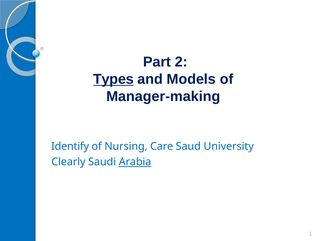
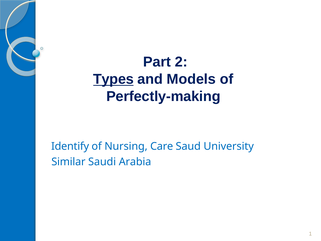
Manager-making: Manager-making -> Perfectly-making
Clearly: Clearly -> Similar
Arabia underline: present -> none
